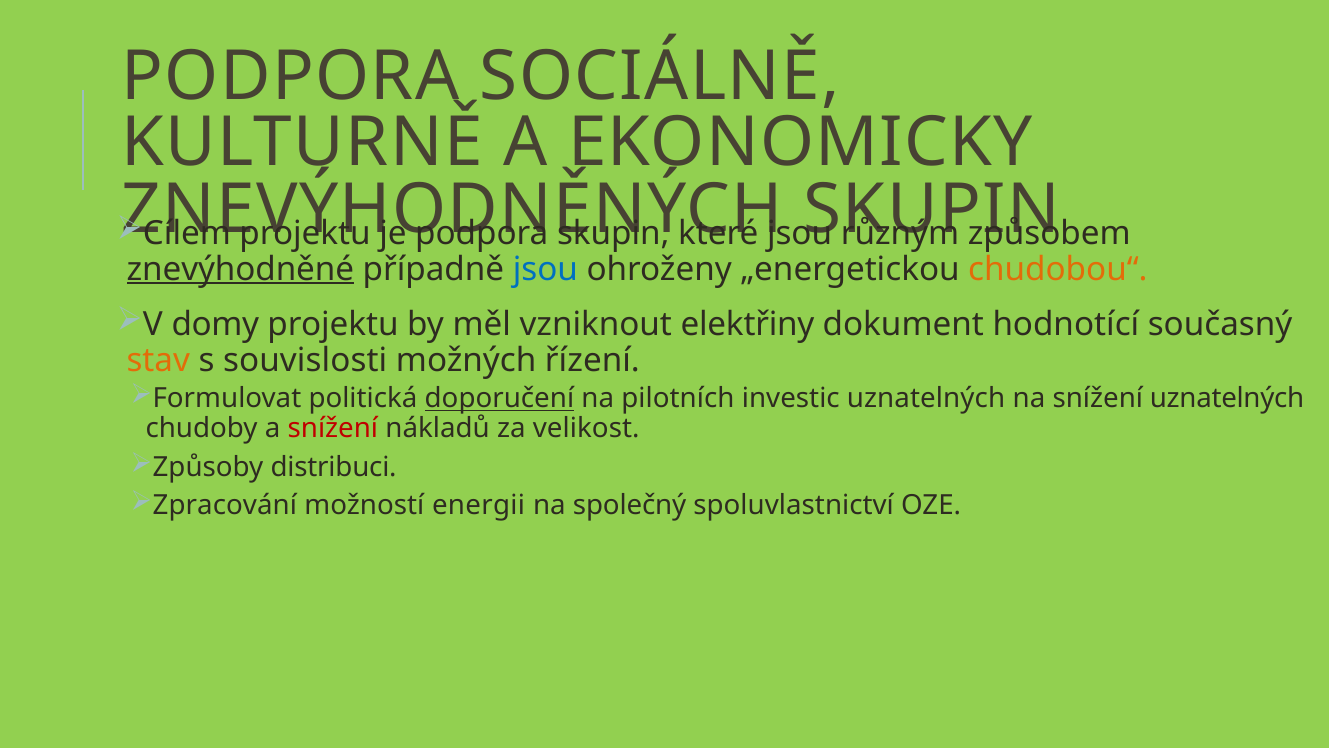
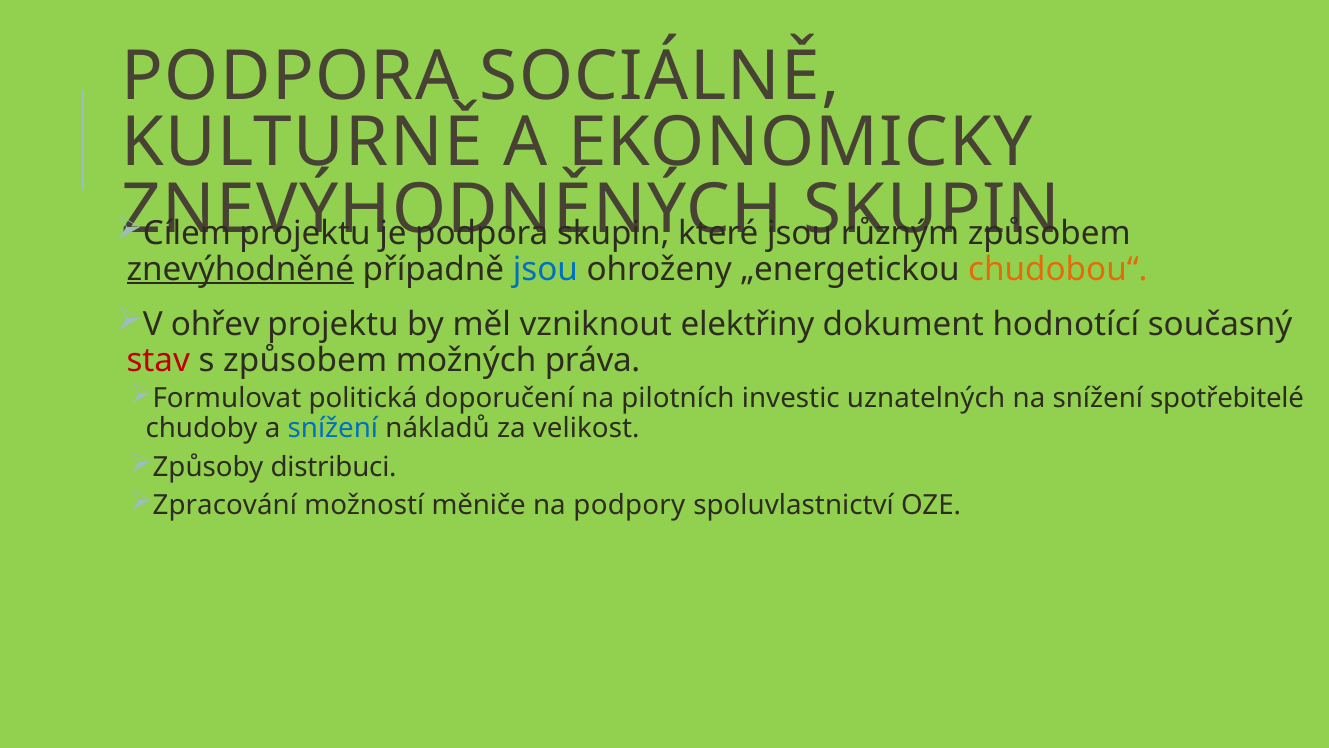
domy: domy -> ohřev
stav colour: orange -> red
s souvislosti: souvislosti -> způsobem
řízení: řízení -> práva
doporučení underline: present -> none
snížení uznatelných: uznatelných -> spotřebitelé
snížení at (333, 428) colour: red -> blue
energii: energii -> měniče
společný: společný -> podpory
